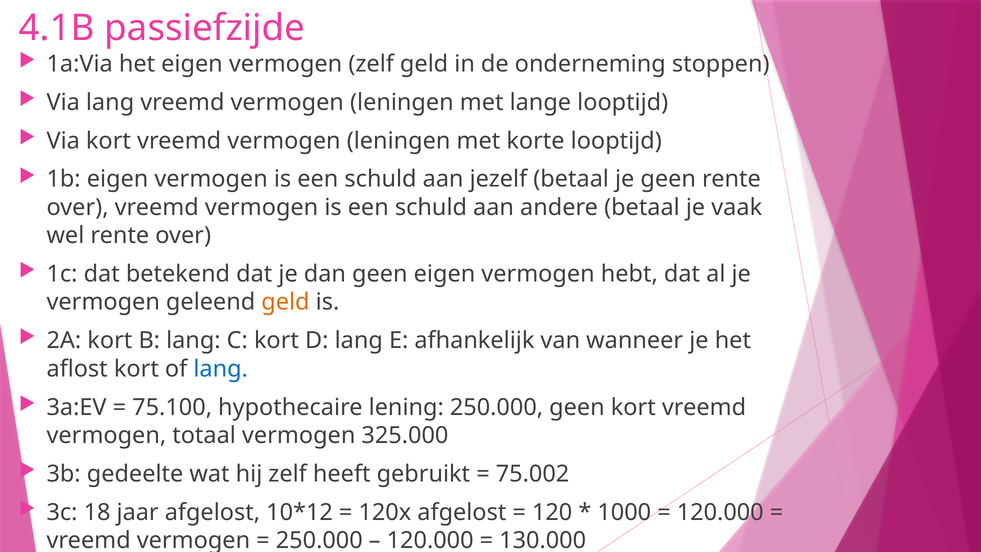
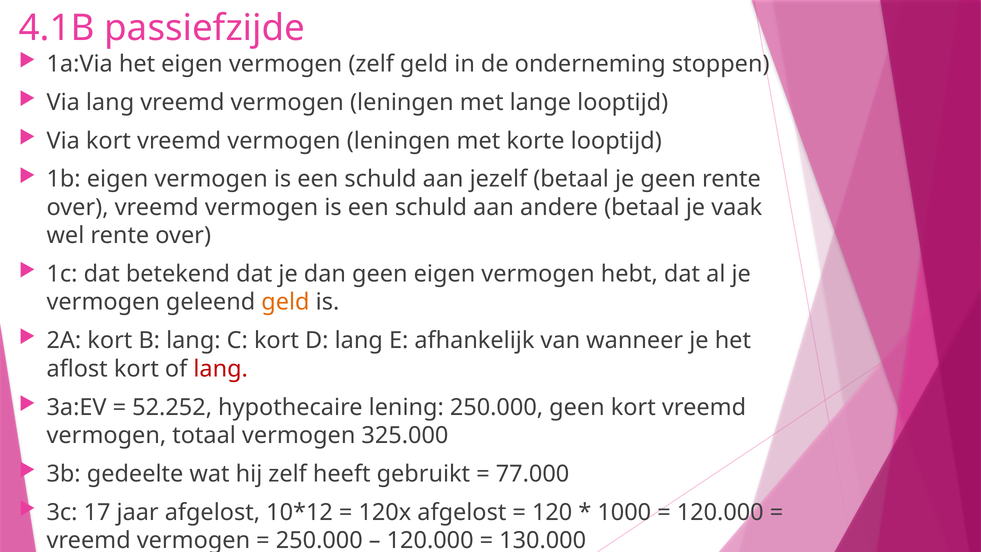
lang at (221, 369) colour: blue -> red
75.100: 75.100 -> 52.252
75.002: 75.002 -> 77.000
18: 18 -> 17
